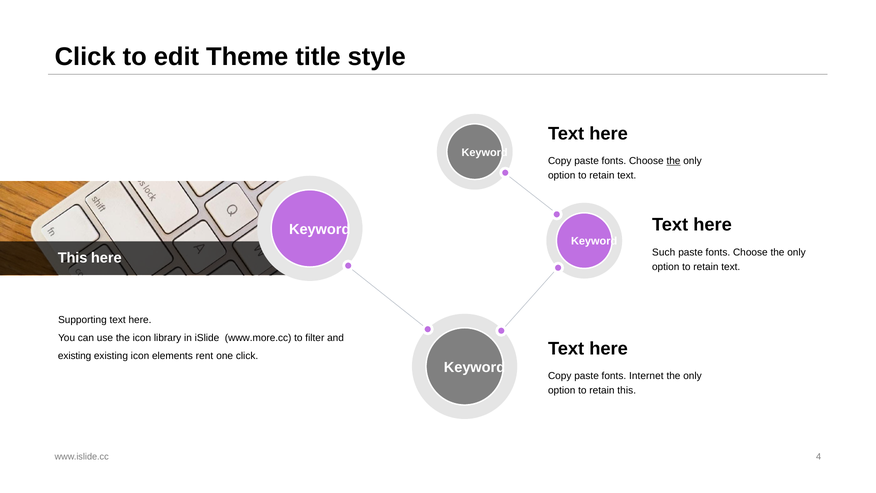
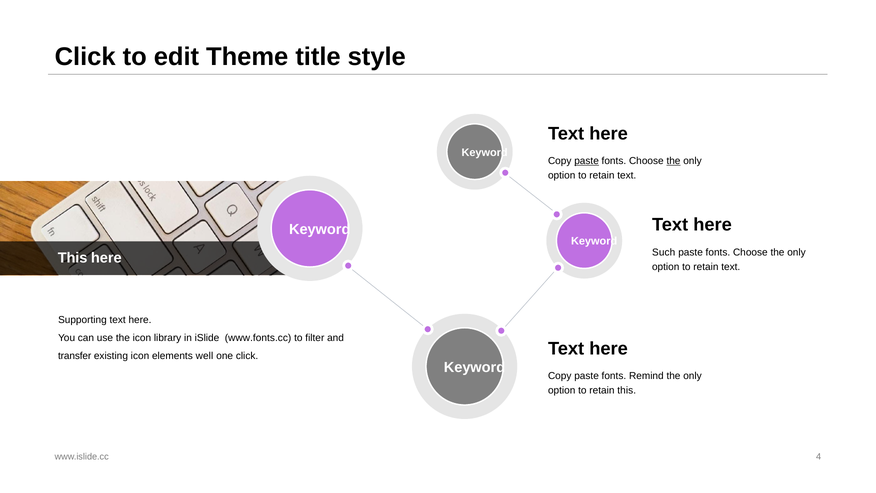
paste at (587, 161) underline: none -> present
www.more.cc: www.more.cc -> www.fonts.cc
existing at (75, 356): existing -> transfer
rent: rent -> well
Internet: Internet -> Remind
